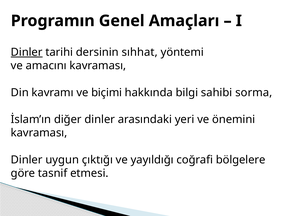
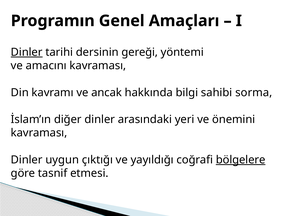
sıhhat: sıhhat -> gereği
biçimi: biçimi -> ancak
bölgelere underline: none -> present
